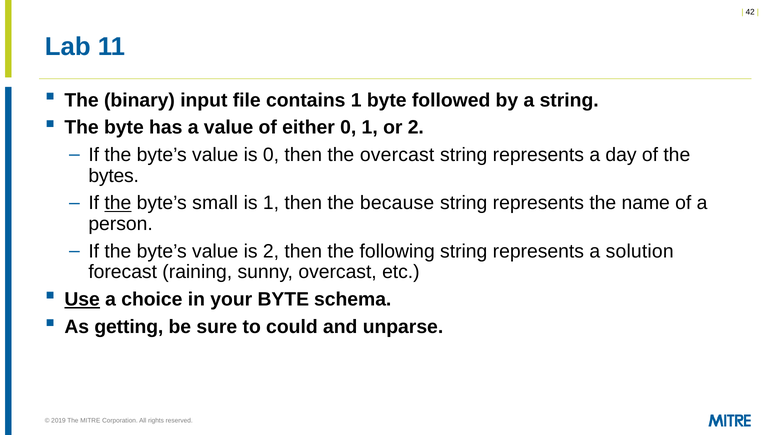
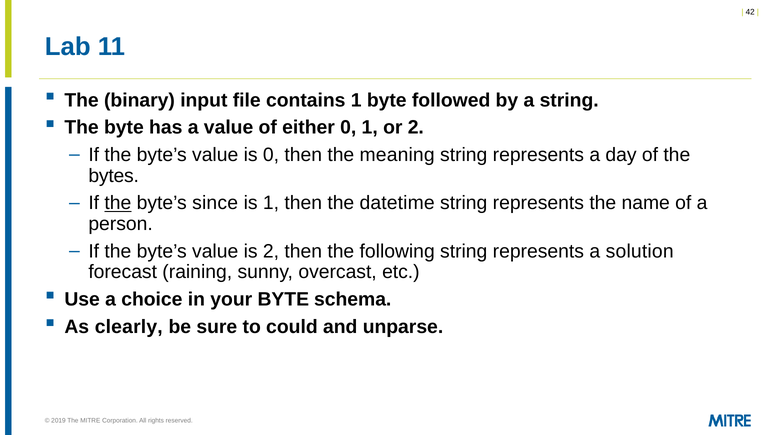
the overcast: overcast -> meaning
small: small -> since
because: because -> datetime
Use underline: present -> none
getting: getting -> clearly
